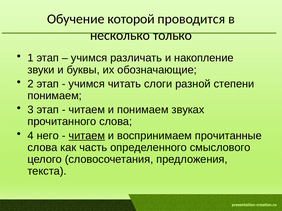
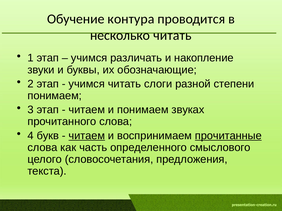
которой: которой -> контура
несколько только: только -> читать
него: него -> букв
прочитанные underline: none -> present
